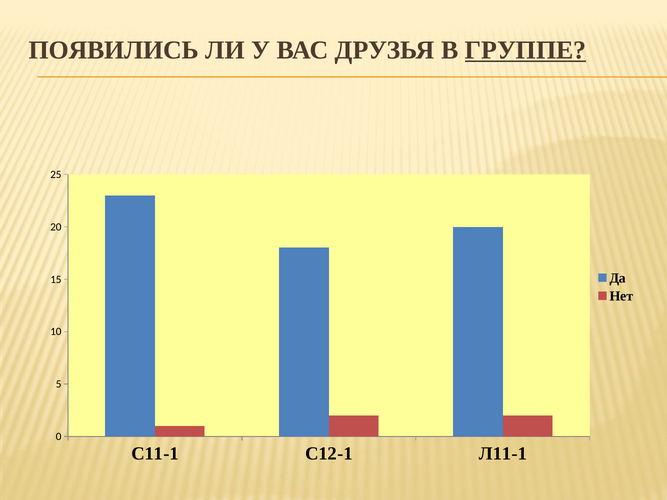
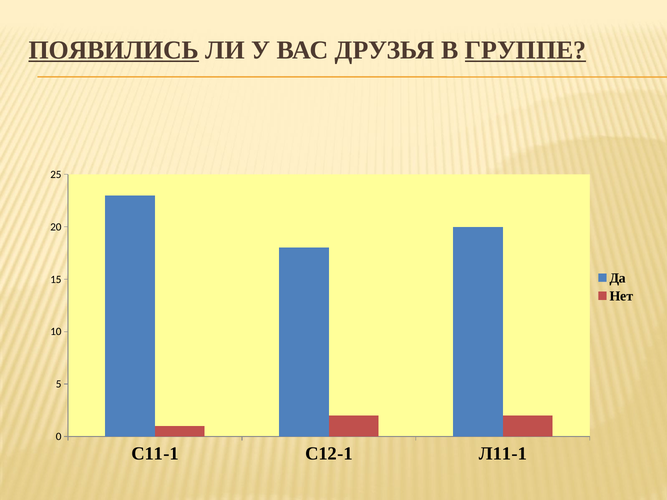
ПОЯВИЛИСЬ underline: none -> present
